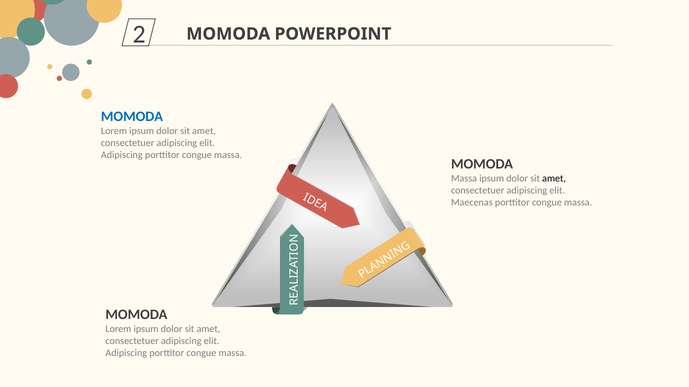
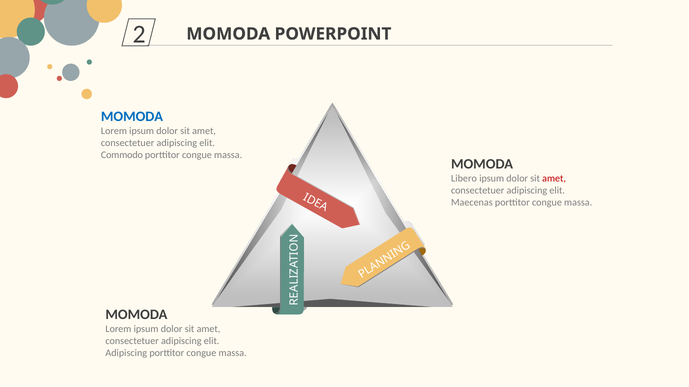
Adipiscing at (122, 155): Adipiscing -> Commodo
Massa at (464, 179): Massa -> Libero
amet at (554, 179) colour: black -> red
